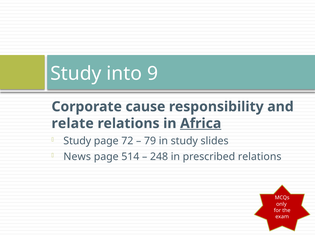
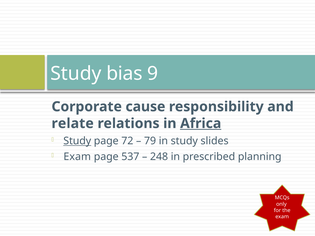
into: into -> bias
Study at (77, 141) underline: none -> present
News at (77, 157): News -> Exam
514: 514 -> 537
prescribed relations: relations -> planning
